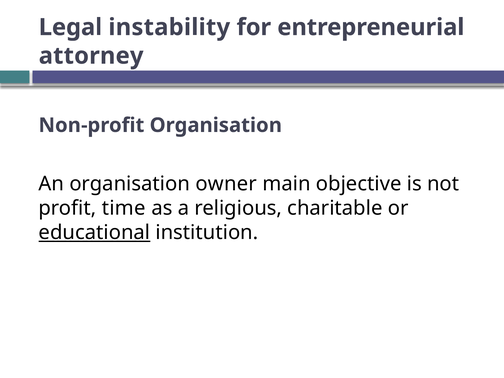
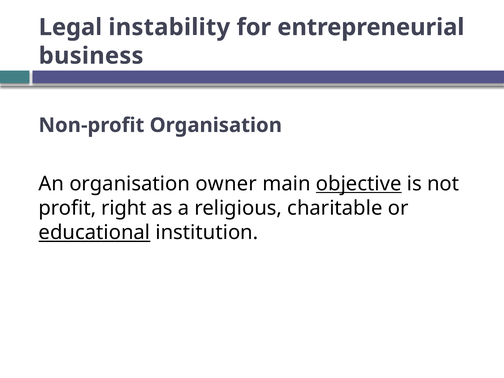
attorney: attorney -> business
objective underline: none -> present
time: time -> right
